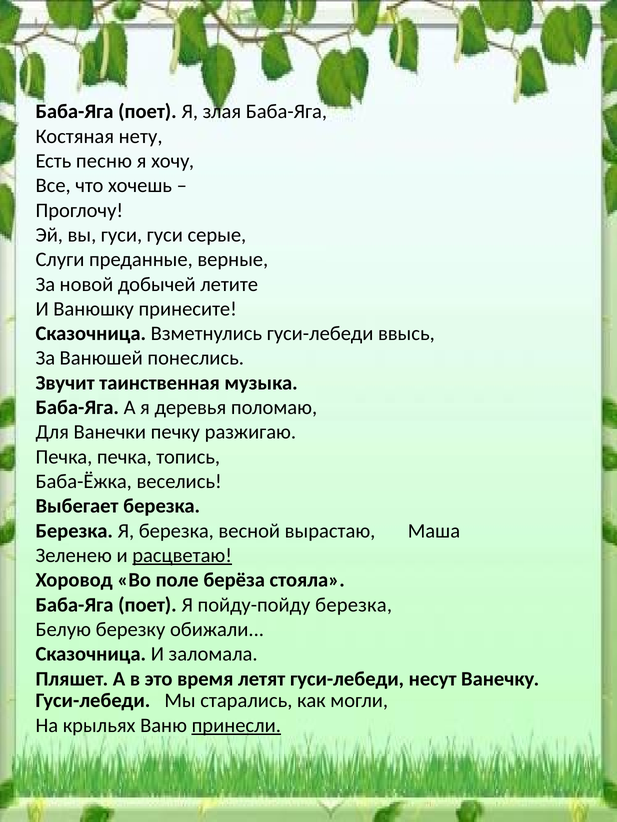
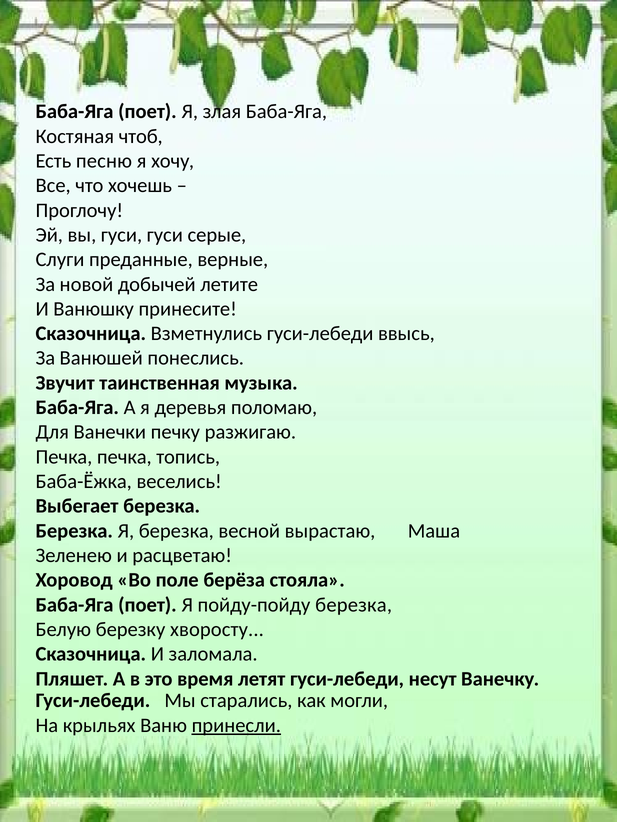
нету: нету -> чтоб
расцветаю underline: present -> none
обижали: обижали -> хворосту
